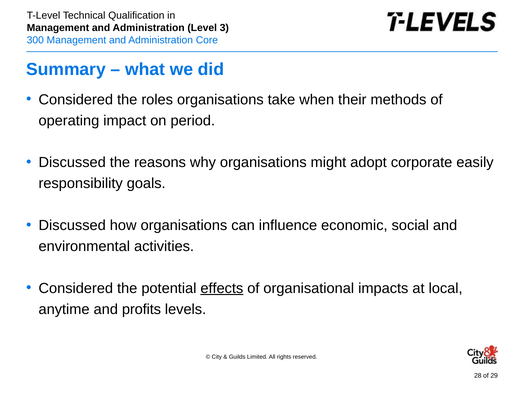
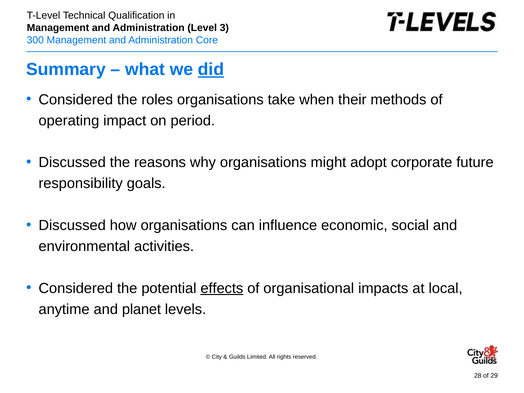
did underline: none -> present
easily: easily -> future
profits: profits -> planet
